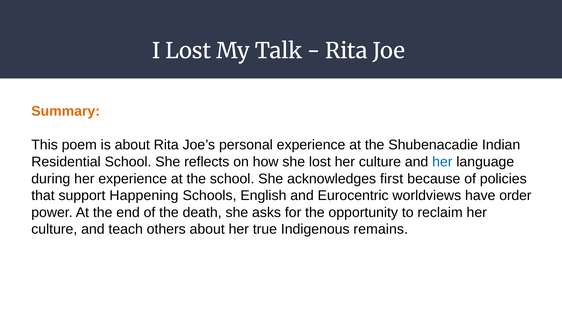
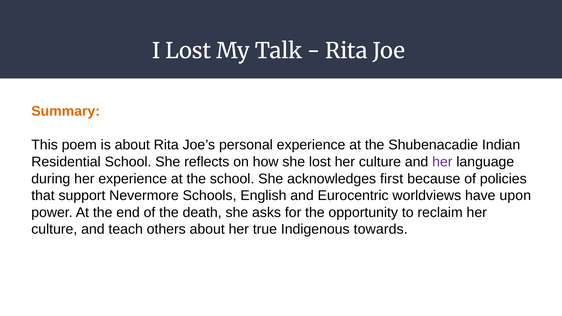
her at (442, 162) colour: blue -> purple
Happening: Happening -> Nevermore
order: order -> upon
remains: remains -> towards
